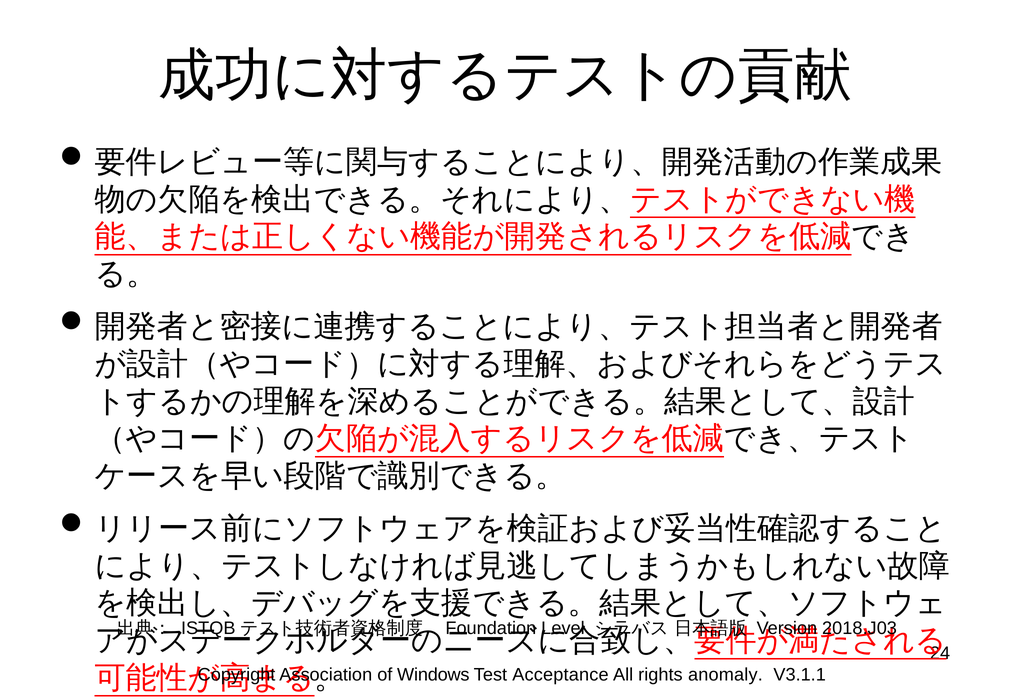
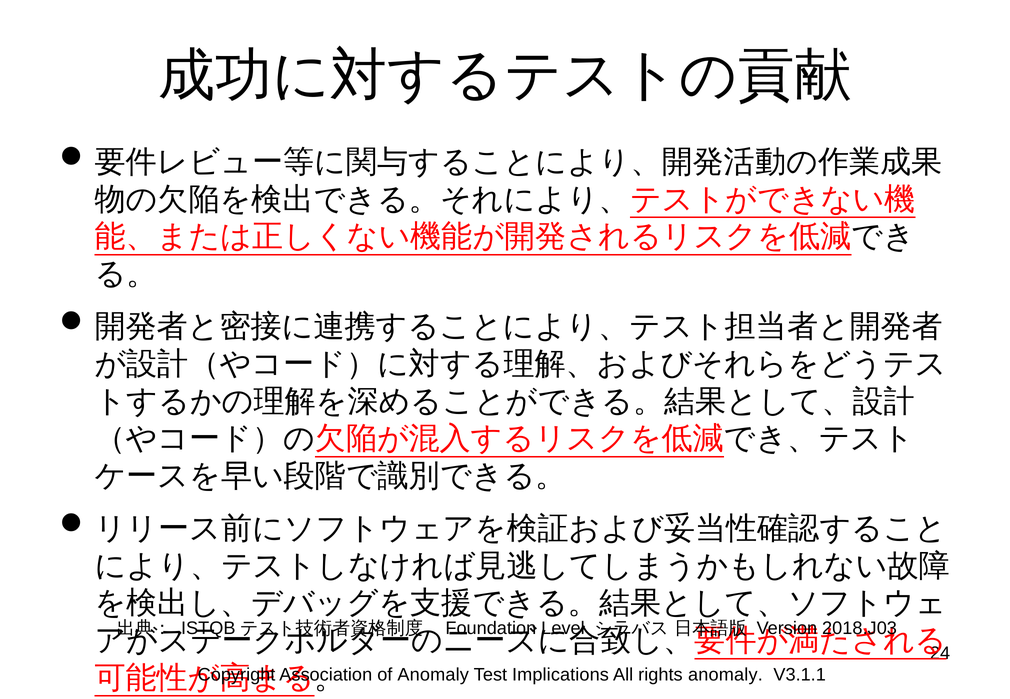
of Windows: Windows -> Anomaly
Acceptance: Acceptance -> Implications
